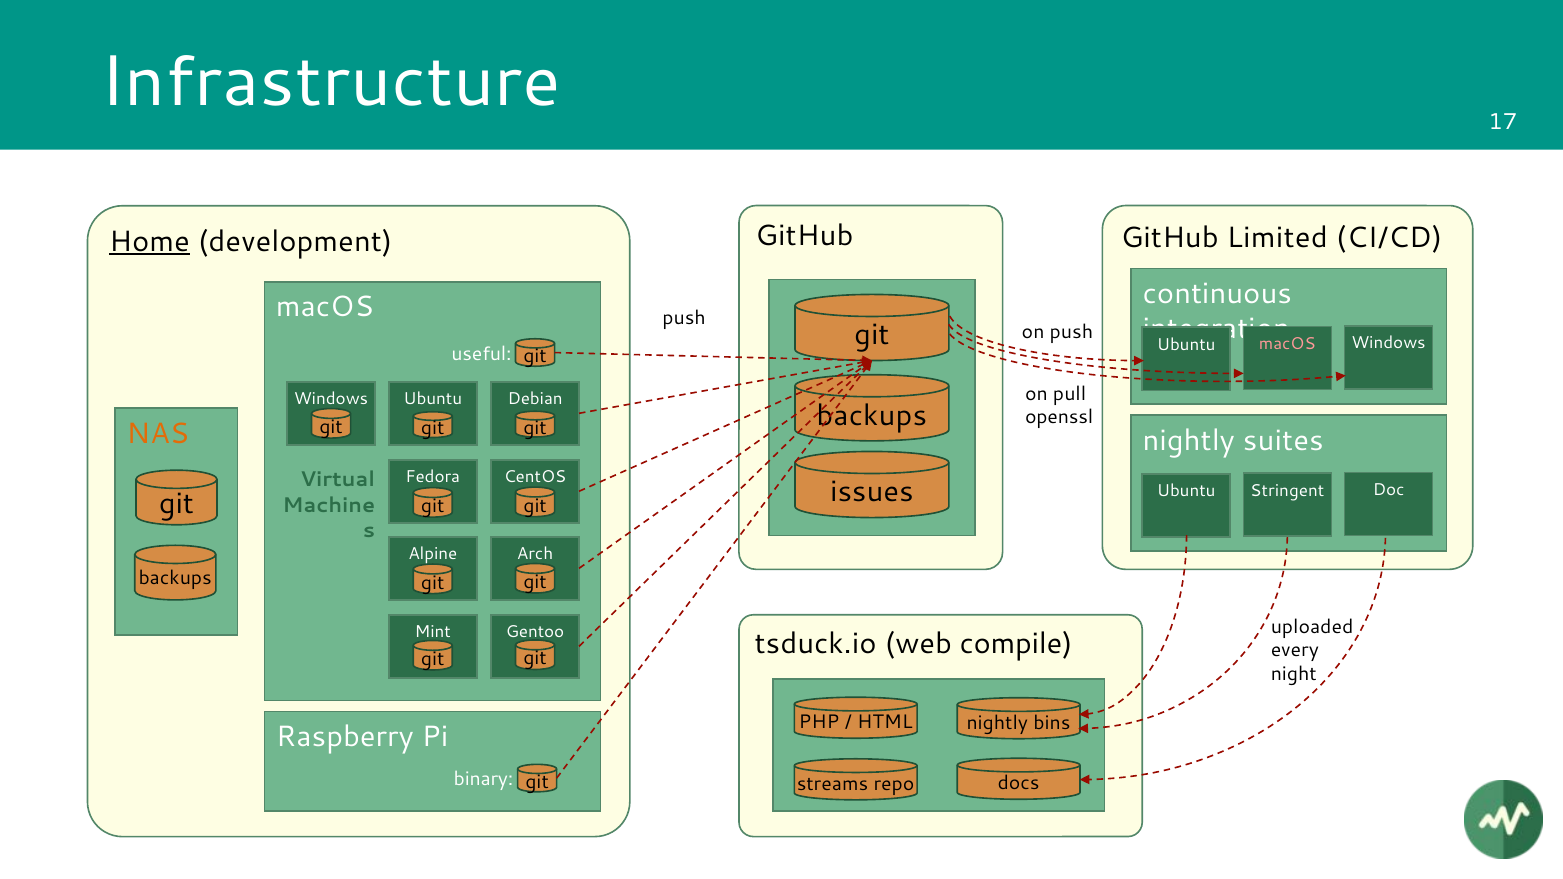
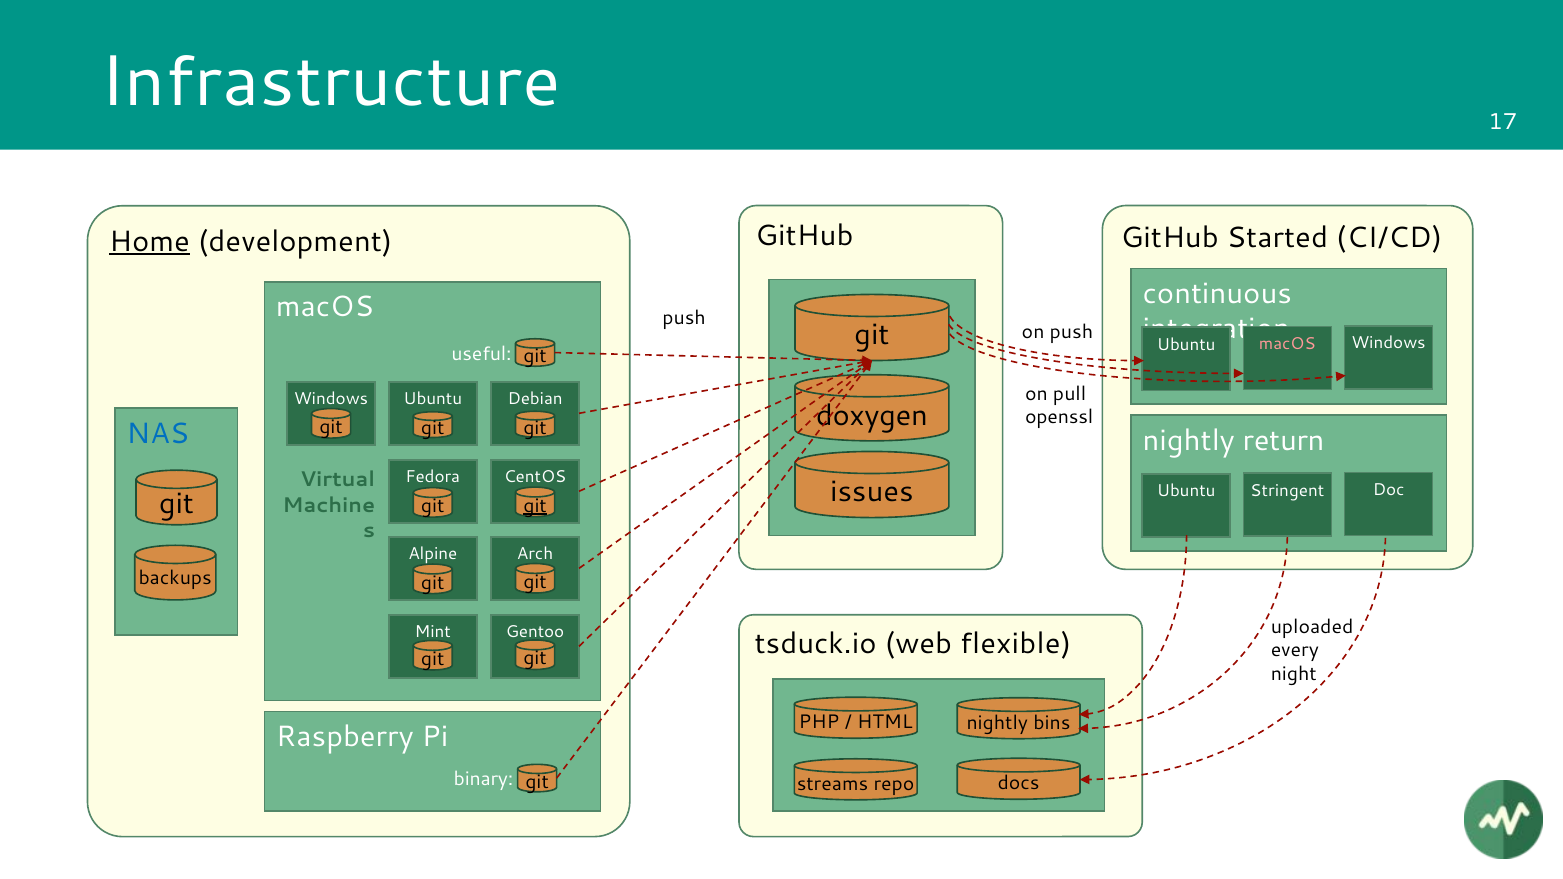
Limited: Limited -> Started
backups at (872, 415): backups -> doxygen
NAS colour: orange -> blue
suites: suites -> return
git at (535, 506) underline: none -> present
compile: compile -> flexible
